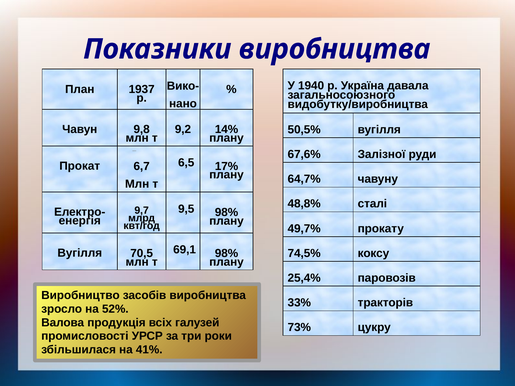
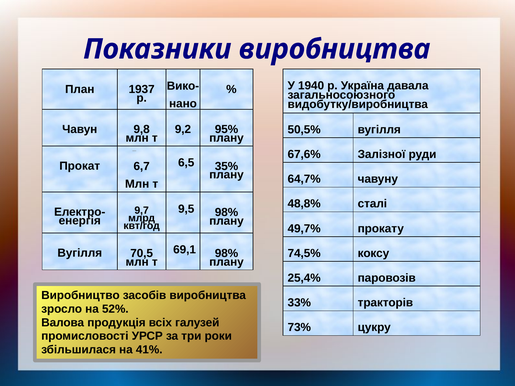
14%: 14% -> 95%
17%: 17% -> 35%
